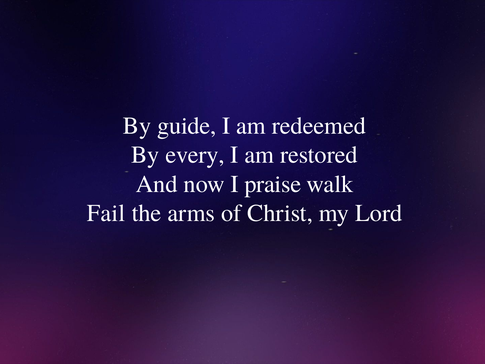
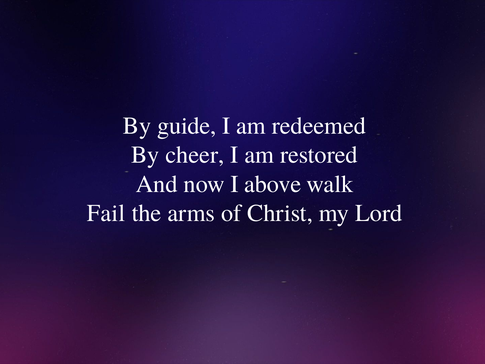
every: every -> cheer
praise: praise -> above
